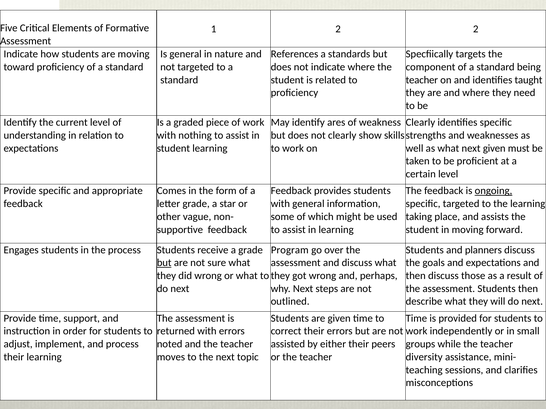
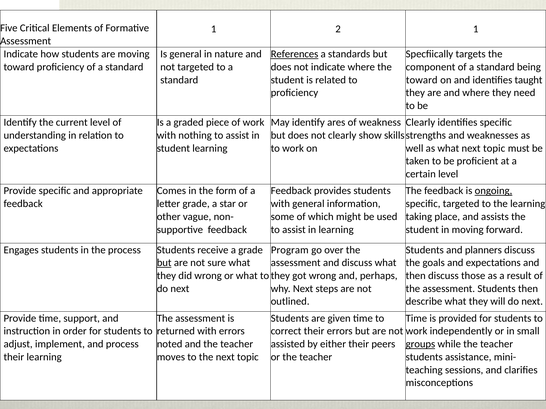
2 2: 2 -> 1
References underline: none -> present
teacher at (422, 80): teacher -> toward
what next given: given -> topic
groups underline: none -> present
diversity at (424, 357): diversity -> students
